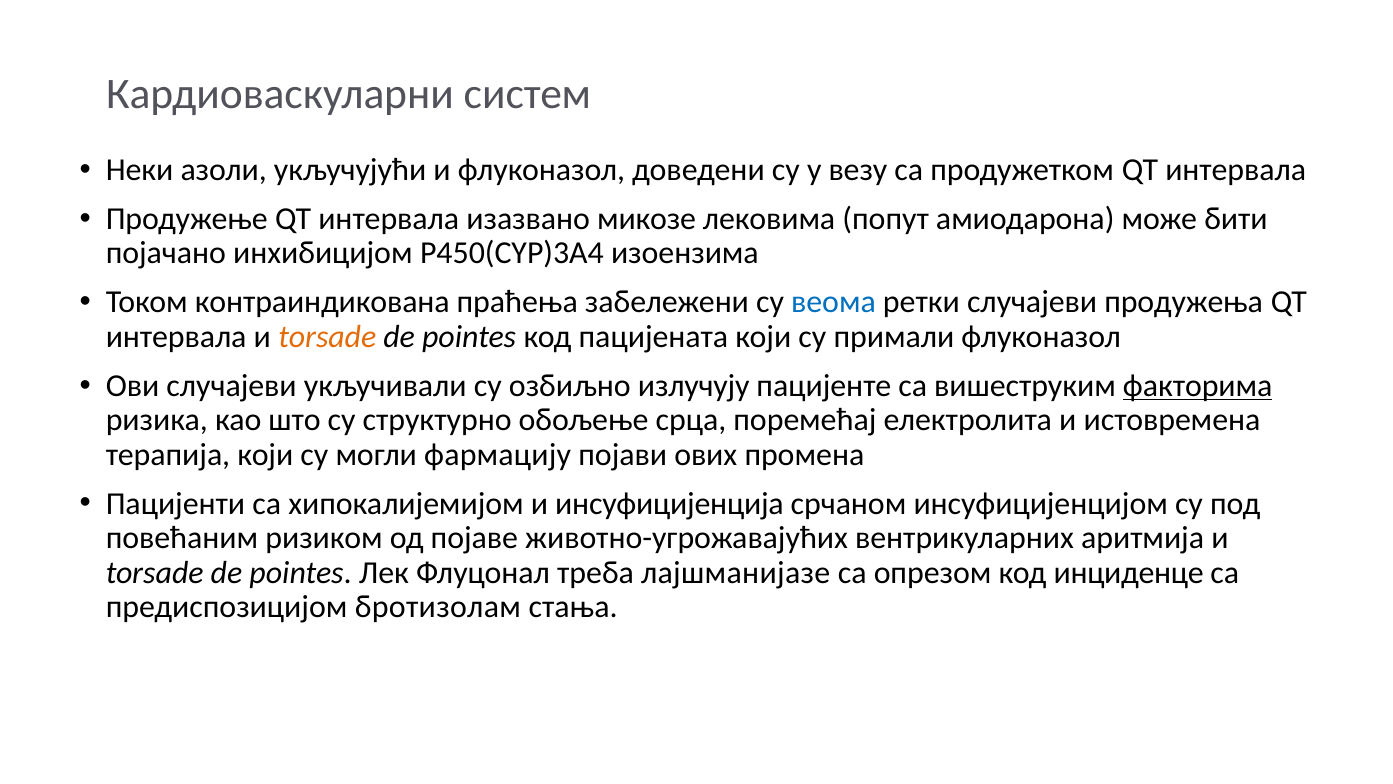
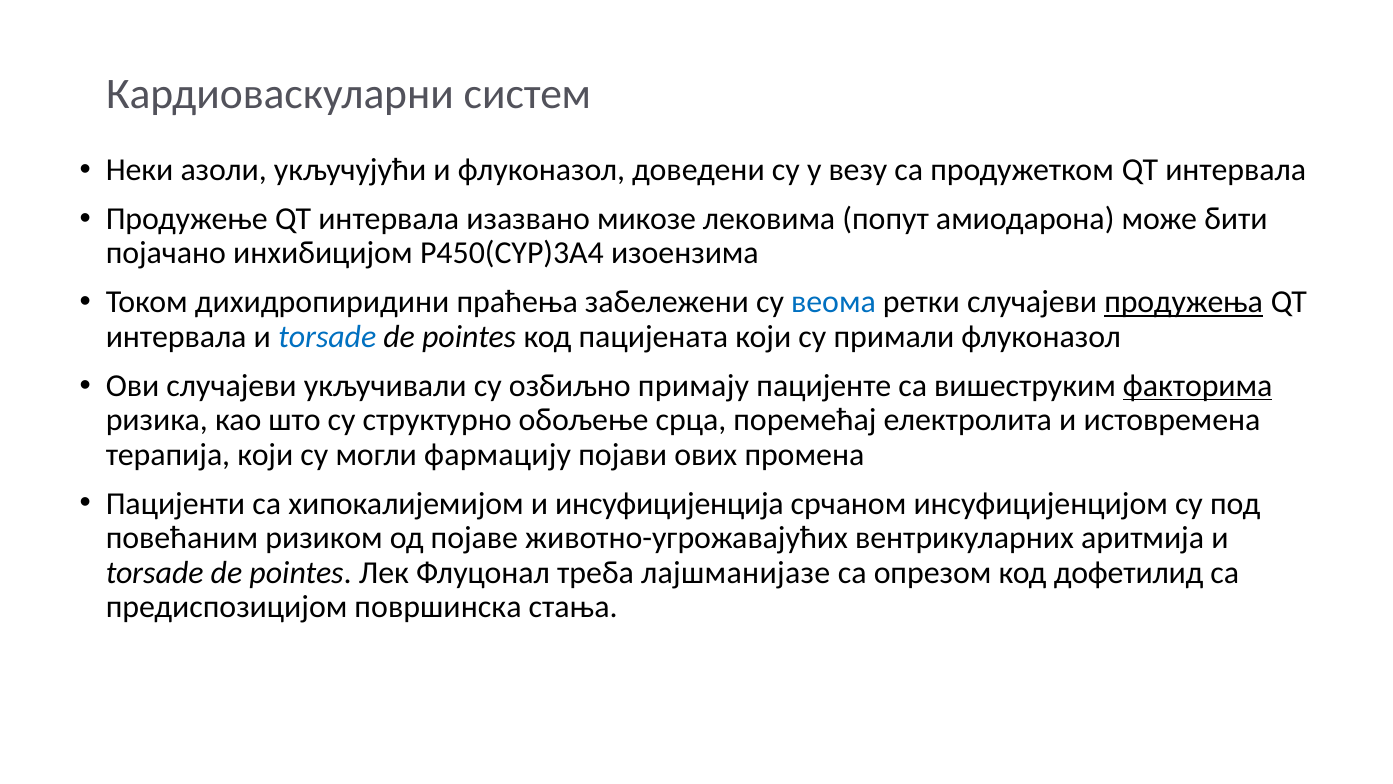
контраиндикована: контраиндикована -> дихидропиридини
продужења underline: none -> present
torsade at (327, 337) colour: orange -> blue
излучују: излучују -> примају
инциденце: инциденце -> дофетилид
бротизолам: бротизолам -> површинска
